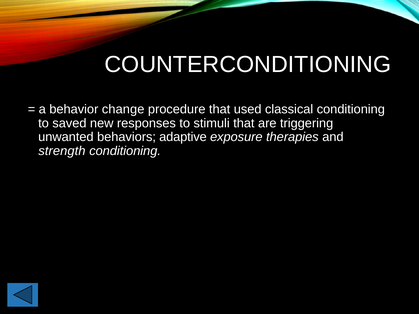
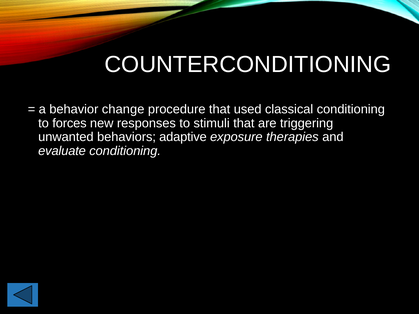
saved: saved -> forces
strength: strength -> evaluate
